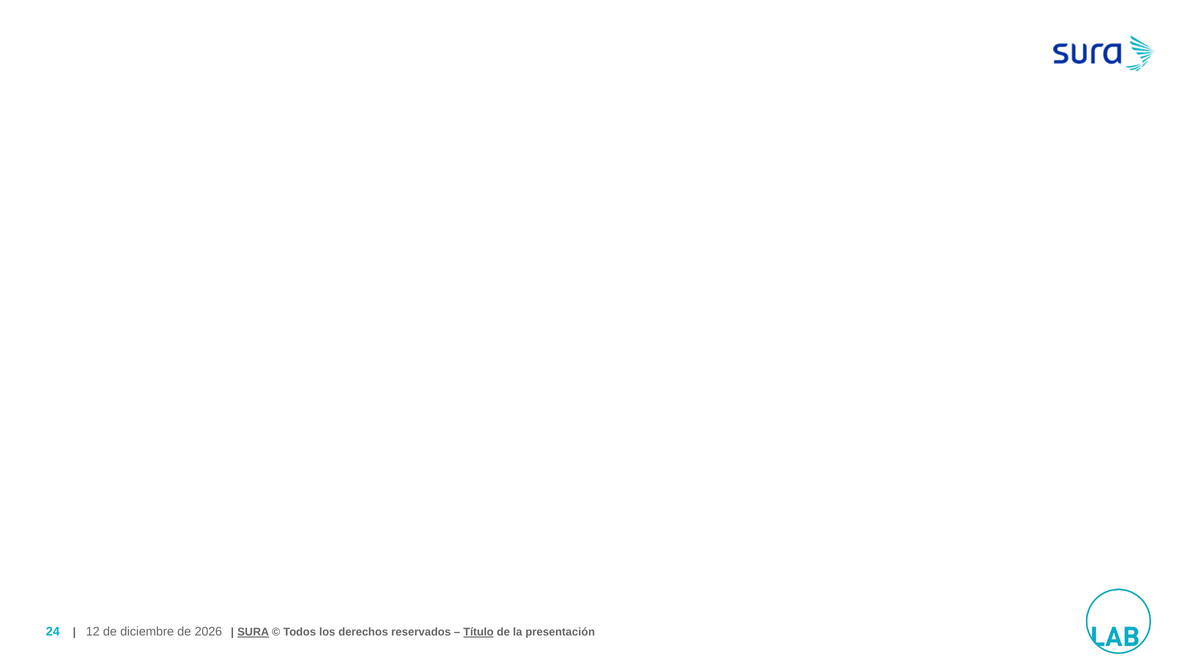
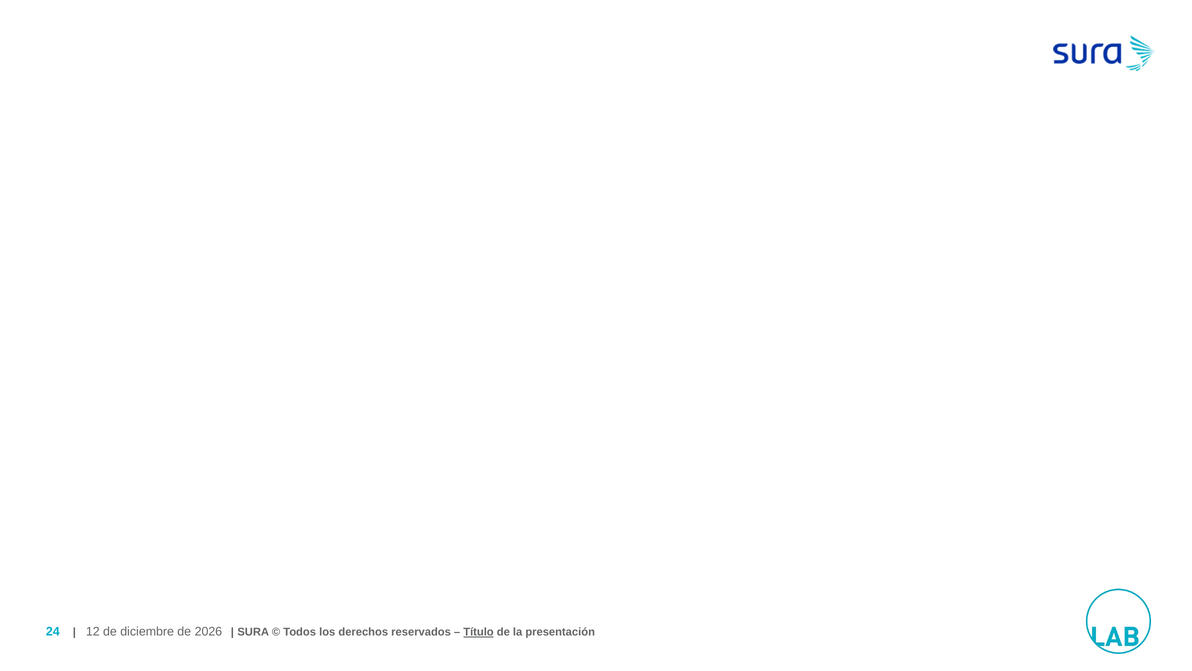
SURA underline: present -> none
